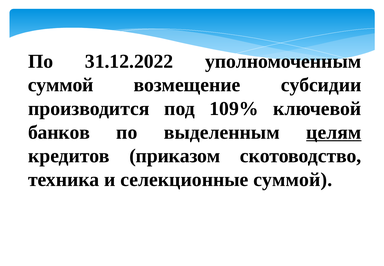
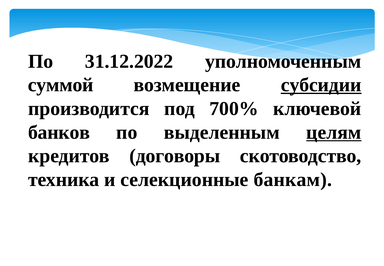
субсидии underline: none -> present
109%: 109% -> 700%
приказом: приказом -> договоры
селекционные суммой: суммой -> банкам
